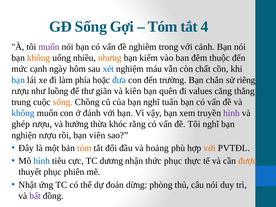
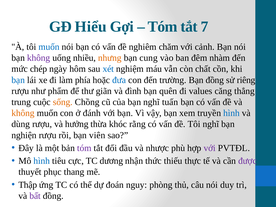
GĐ Sống: Sống -> Hiểu
4: 4 -> 7
muốn at (49, 47) colour: purple -> blue
trong: trong -> chăm
không at (39, 58) colour: orange -> purple
kiếm: kiếm -> cung
thuộc: thuộc -> nhàm
cạnh: cạnh -> chép
Bạn chắn: chắn -> đồng
luồng: luồng -> phẩm
kiên: kiên -> đình
không at (23, 113) colour: blue -> orange
hình at (232, 113) colour: purple -> blue
ghép: ghép -> dùng
tóm at (84, 148) colour: orange -> purple
hoảng: hoảng -> nhược
với at (210, 148) colour: orange -> purple
thức phục: phục -> thiếu
được colour: orange -> purple
phiên: phiên -> thang
Nhật: Nhật -> Thập
dừng: dừng -> nguy
